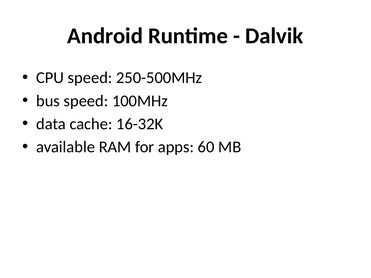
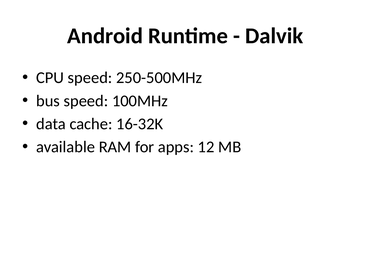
60: 60 -> 12
